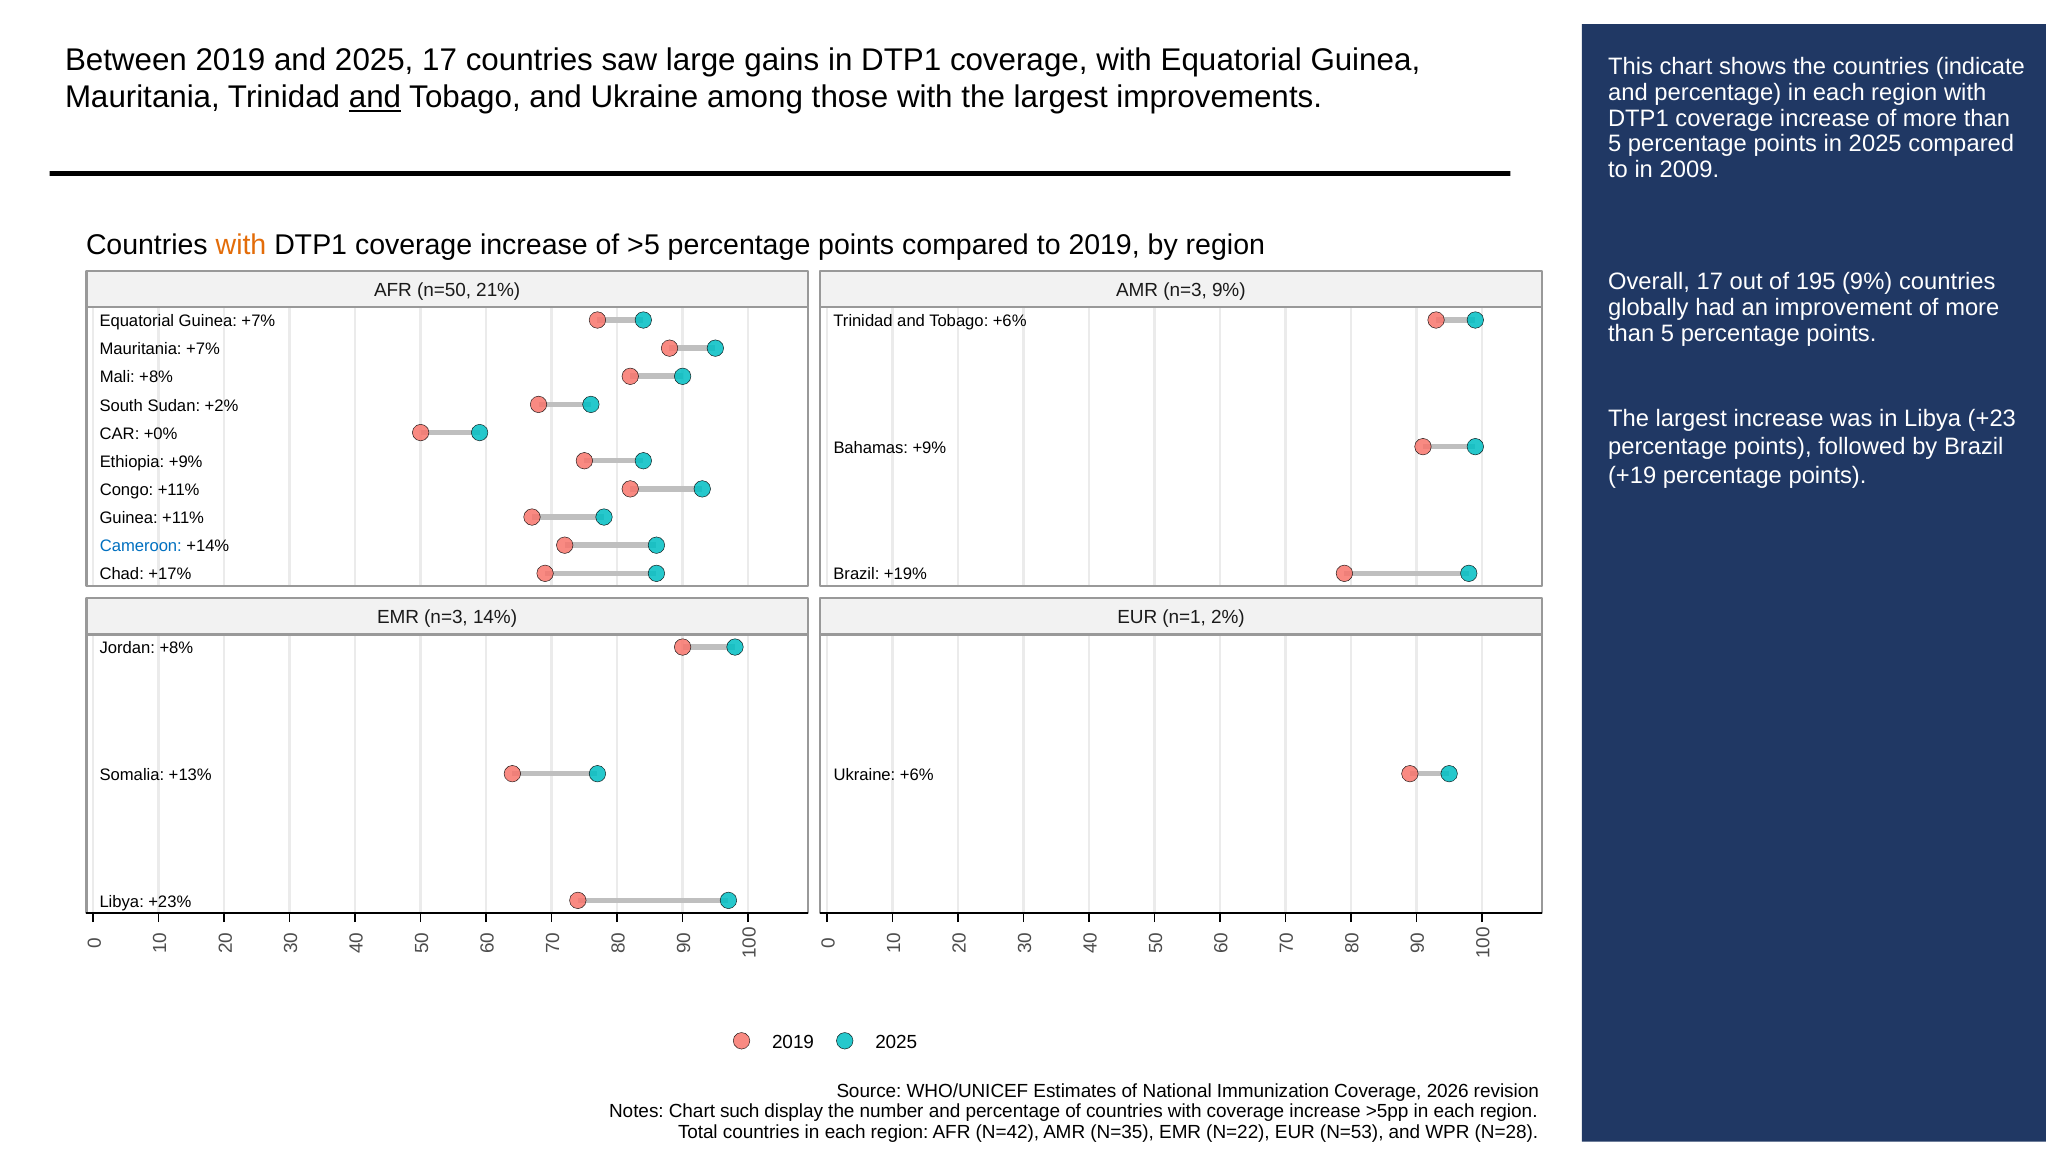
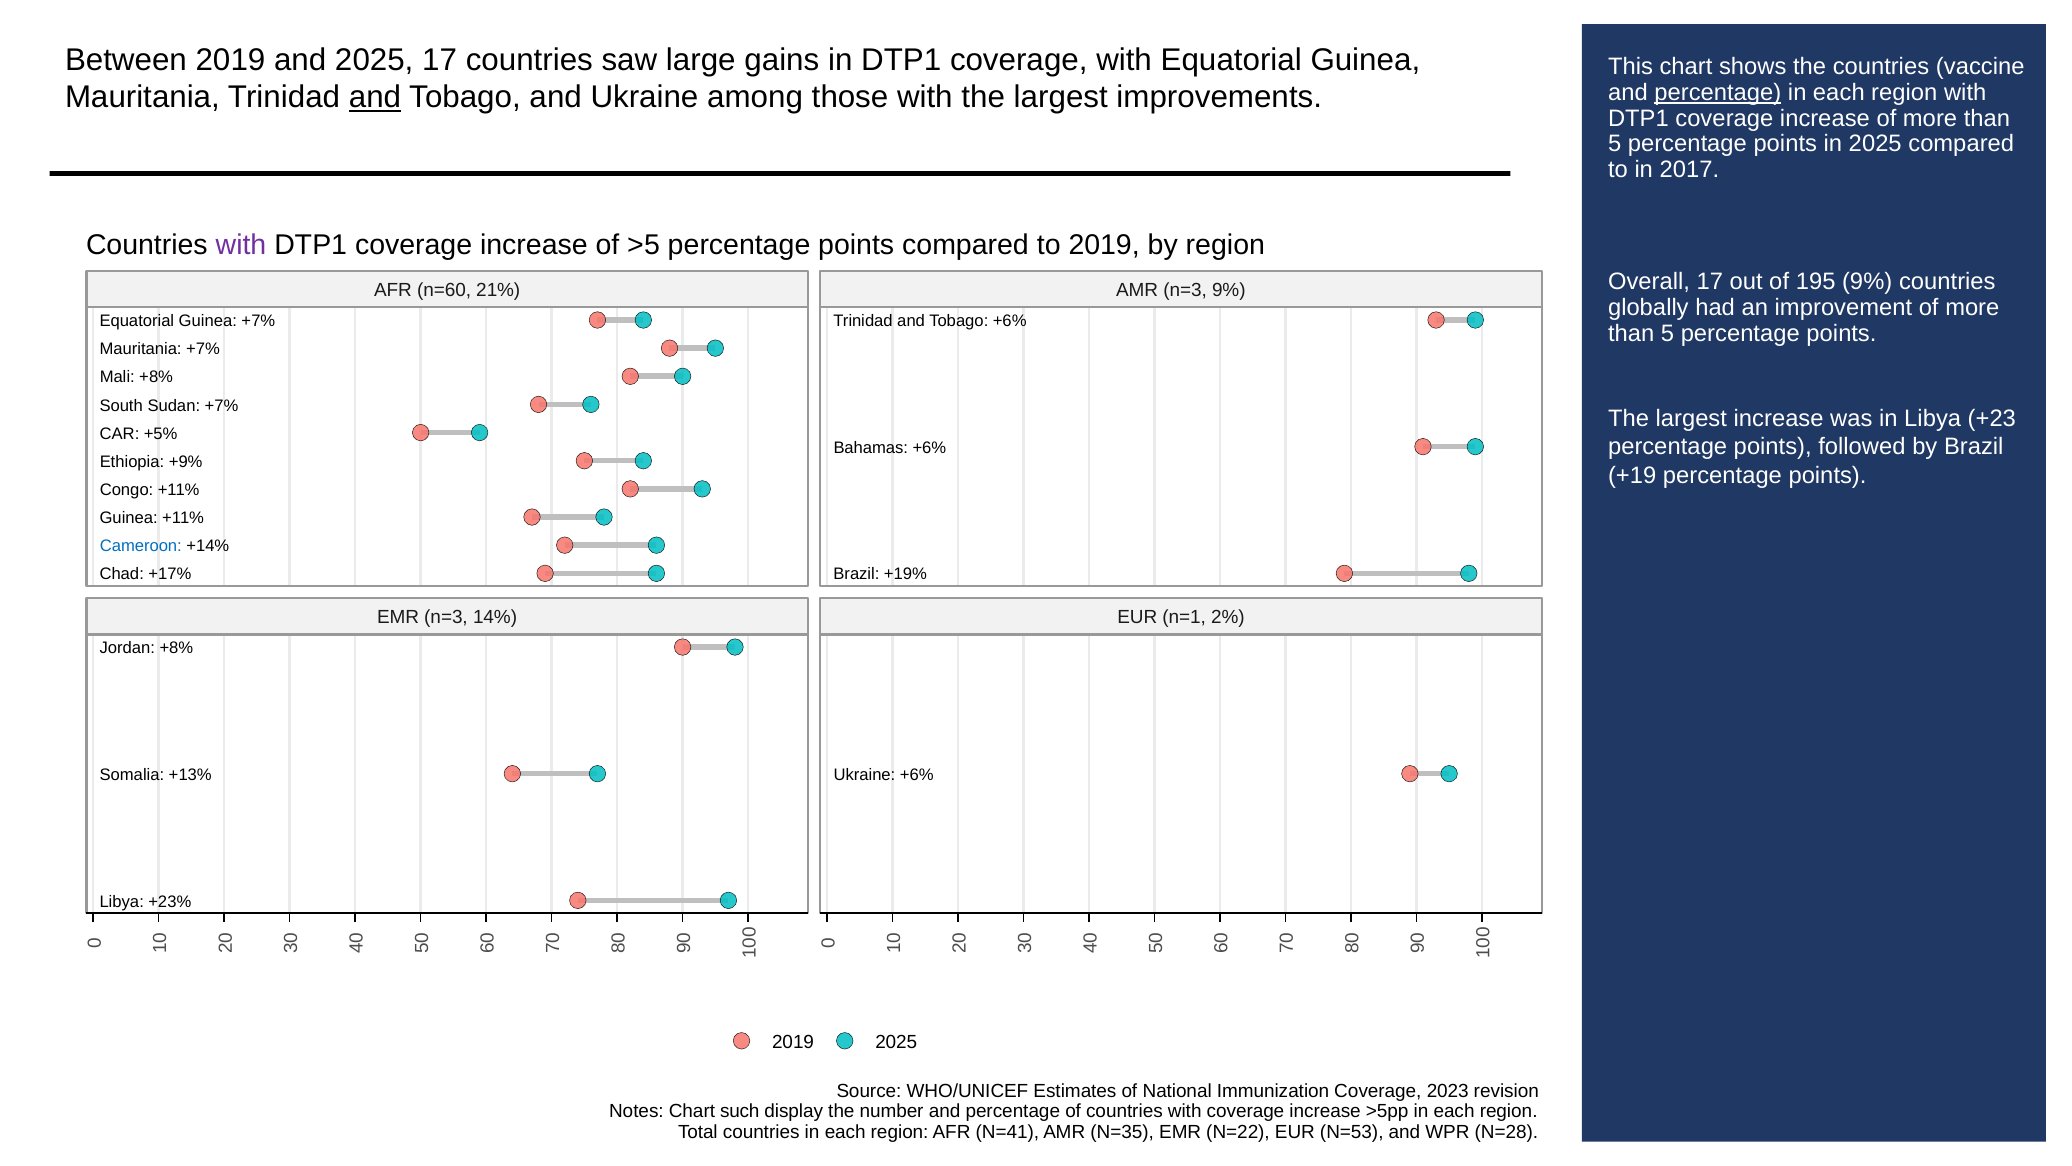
indicate: indicate -> vaccine
percentage at (1718, 93) underline: none -> present
2009: 2009 -> 2017
with at (241, 245) colour: orange -> purple
n=50: n=50 -> n=60
Sudan +2%: +2% -> +7%
+0%: +0% -> +5%
Bahamas +9%: +9% -> +6%
2026: 2026 -> 2023
N=42: N=42 -> N=41
